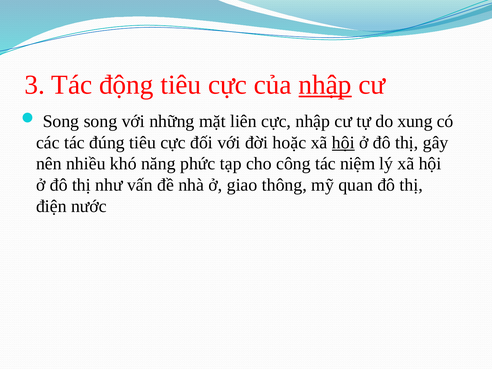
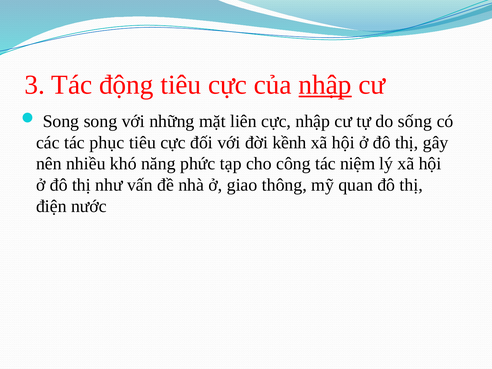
xung: xung -> sống
đúng: đúng -> phục
hoặc: hoặc -> kềnh
hội at (343, 142) underline: present -> none
